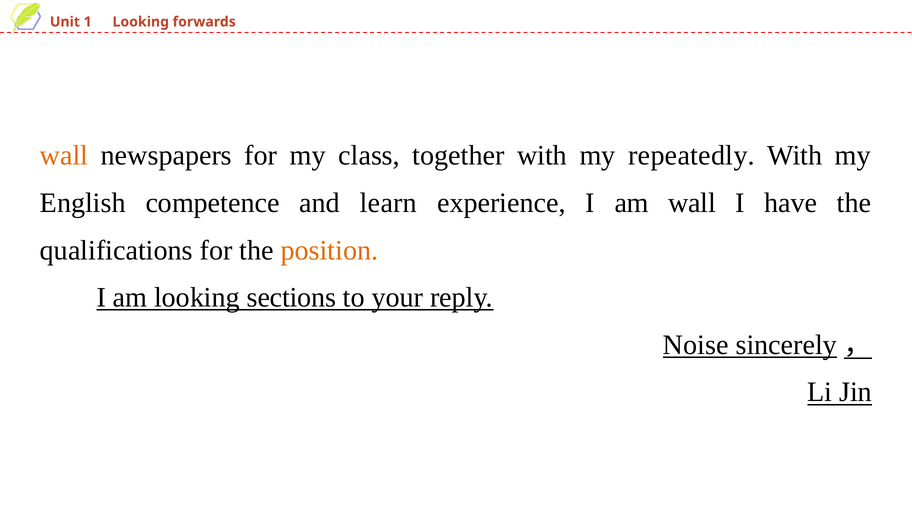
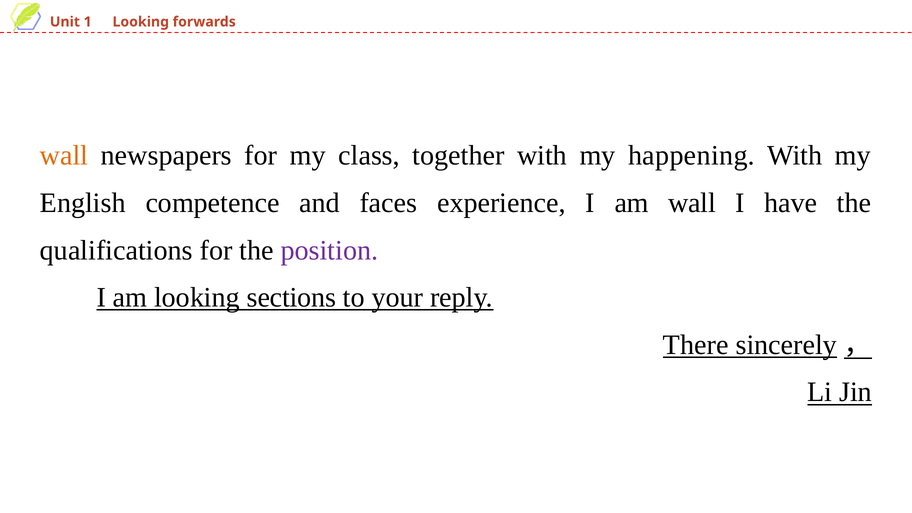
repeatedly: repeatedly -> happening
learn: learn -> faces
position colour: orange -> purple
Noise: Noise -> There
